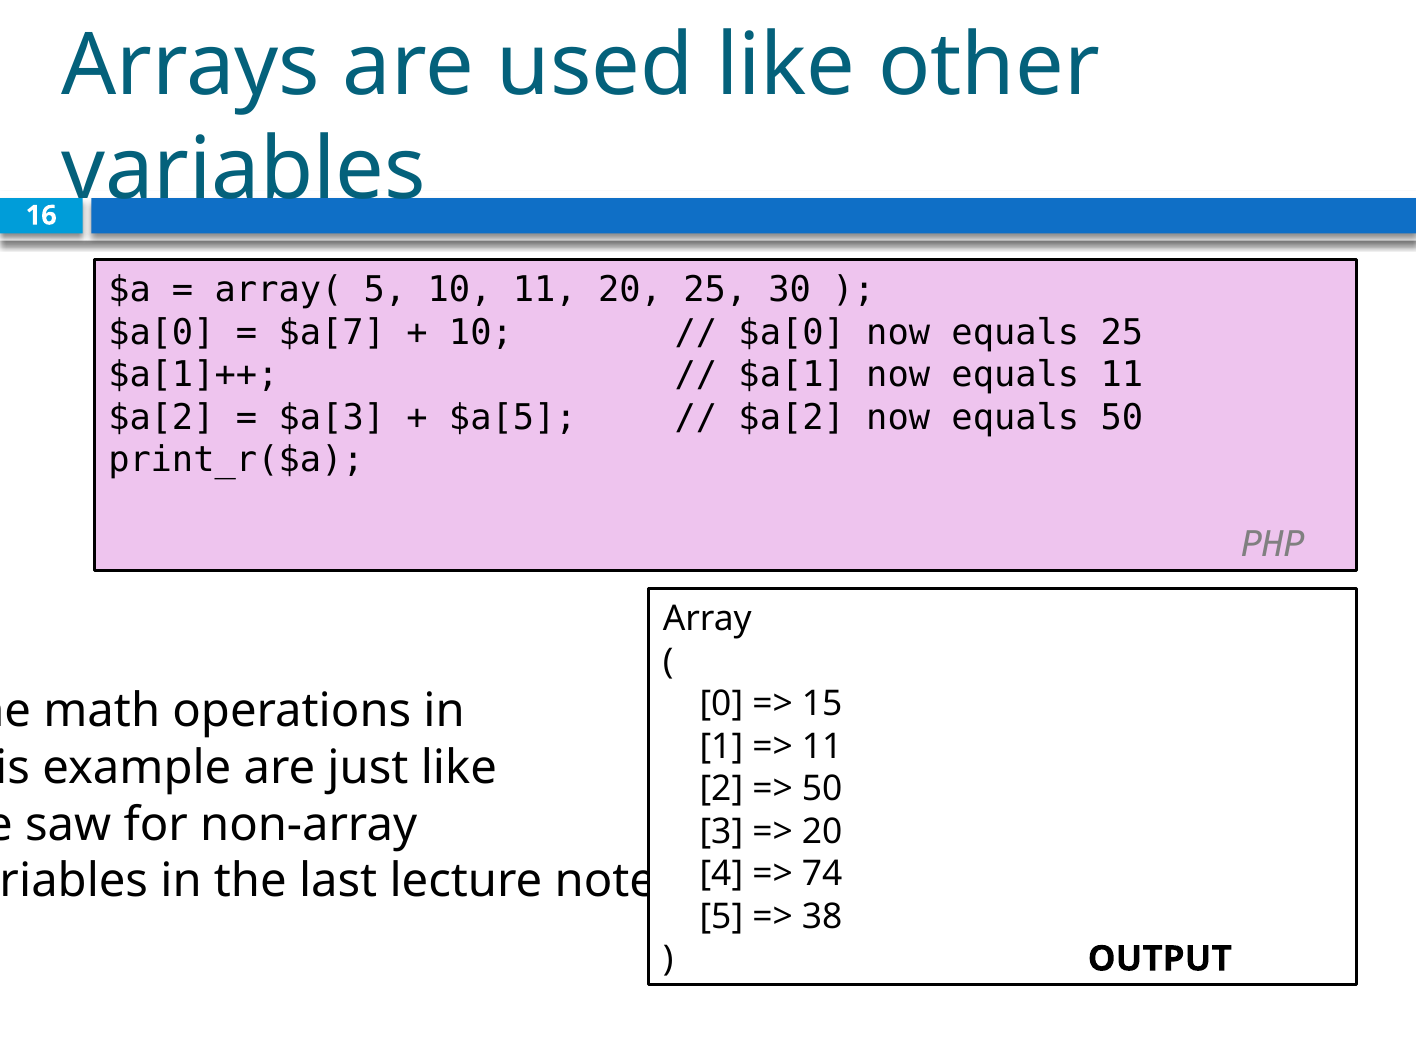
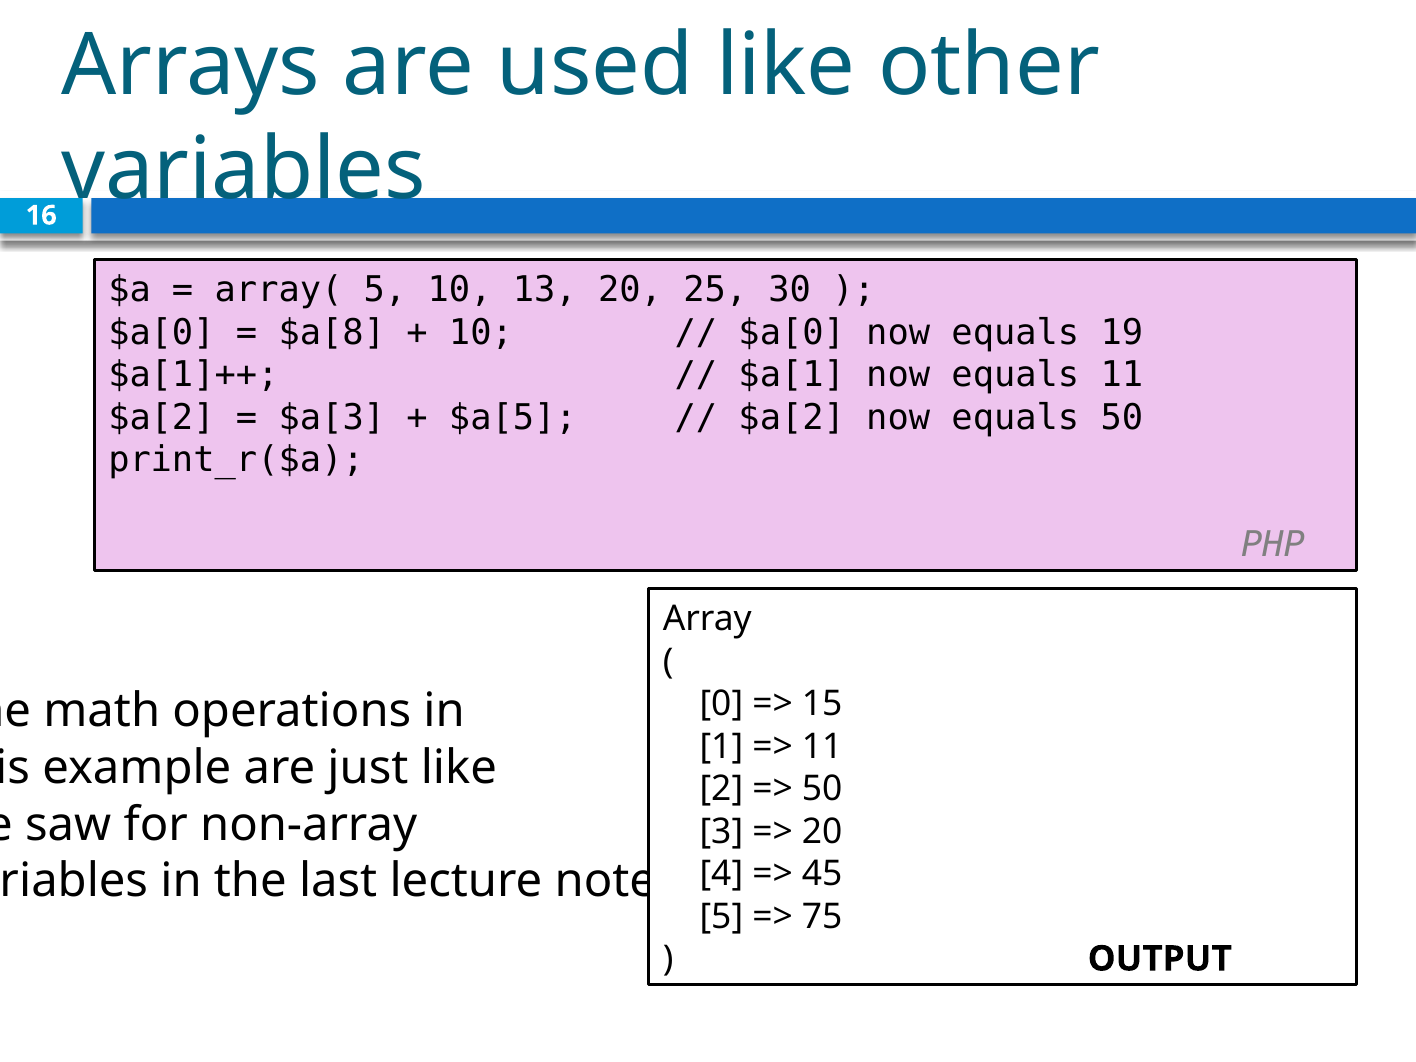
10 11: 11 -> 13
$a[7: $a[7 -> $a[8
equals 25: 25 -> 19
74: 74 -> 45
38: 38 -> 75
